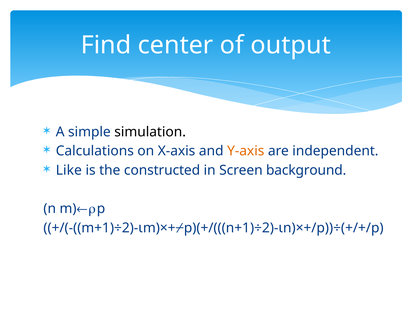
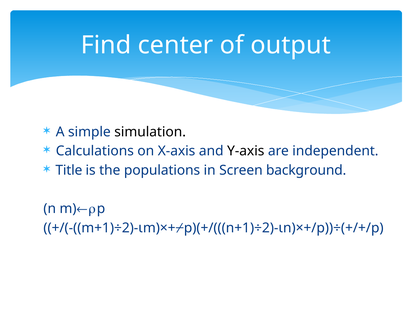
Y-axis colour: orange -> black
Like: Like -> Title
constructed: constructed -> populations
